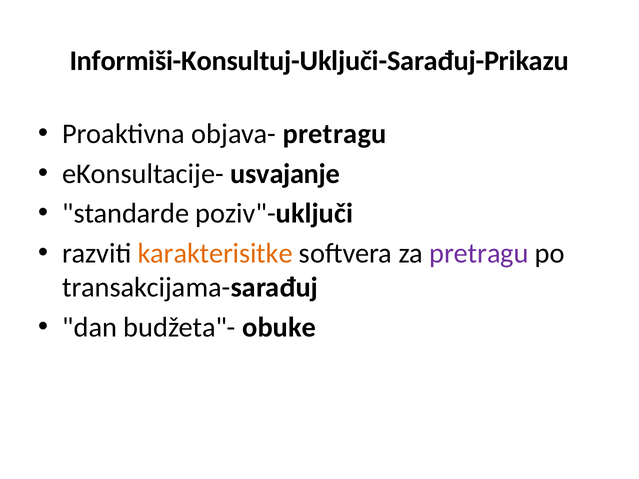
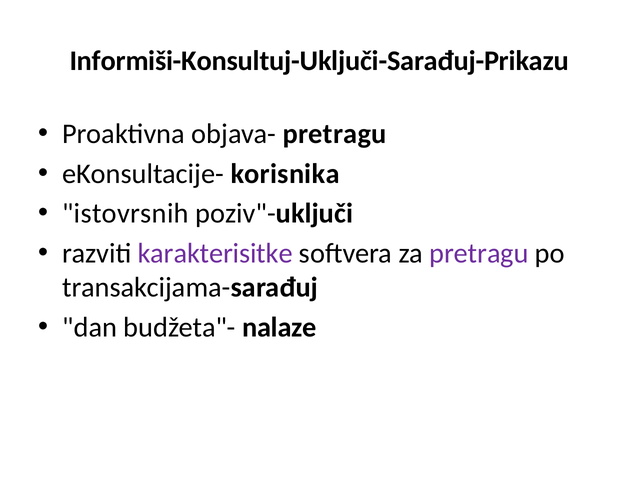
usvajanje: usvajanje -> korisnika
standarde: standarde -> istovrsnih
karakterisitke colour: orange -> purple
obuke: obuke -> nalaze
